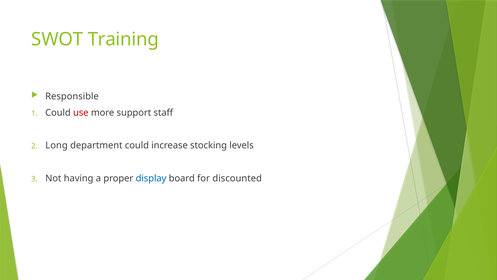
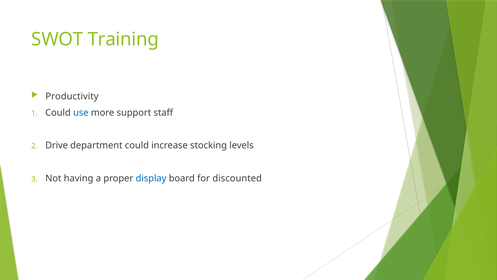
Responsible: Responsible -> Productivity
use colour: red -> blue
Long: Long -> Drive
